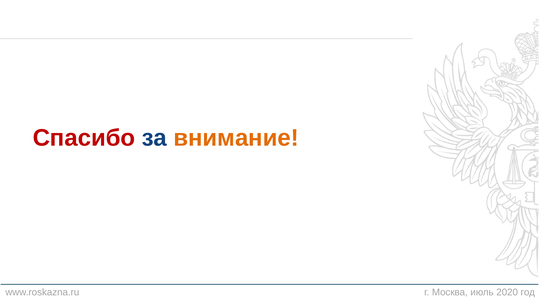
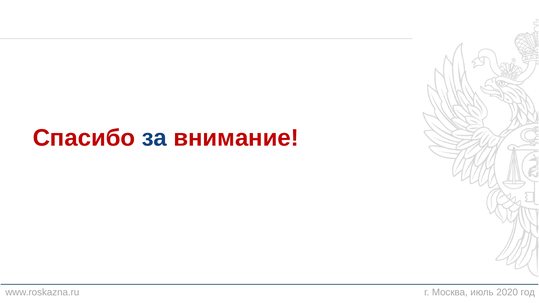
внимание colour: orange -> red
